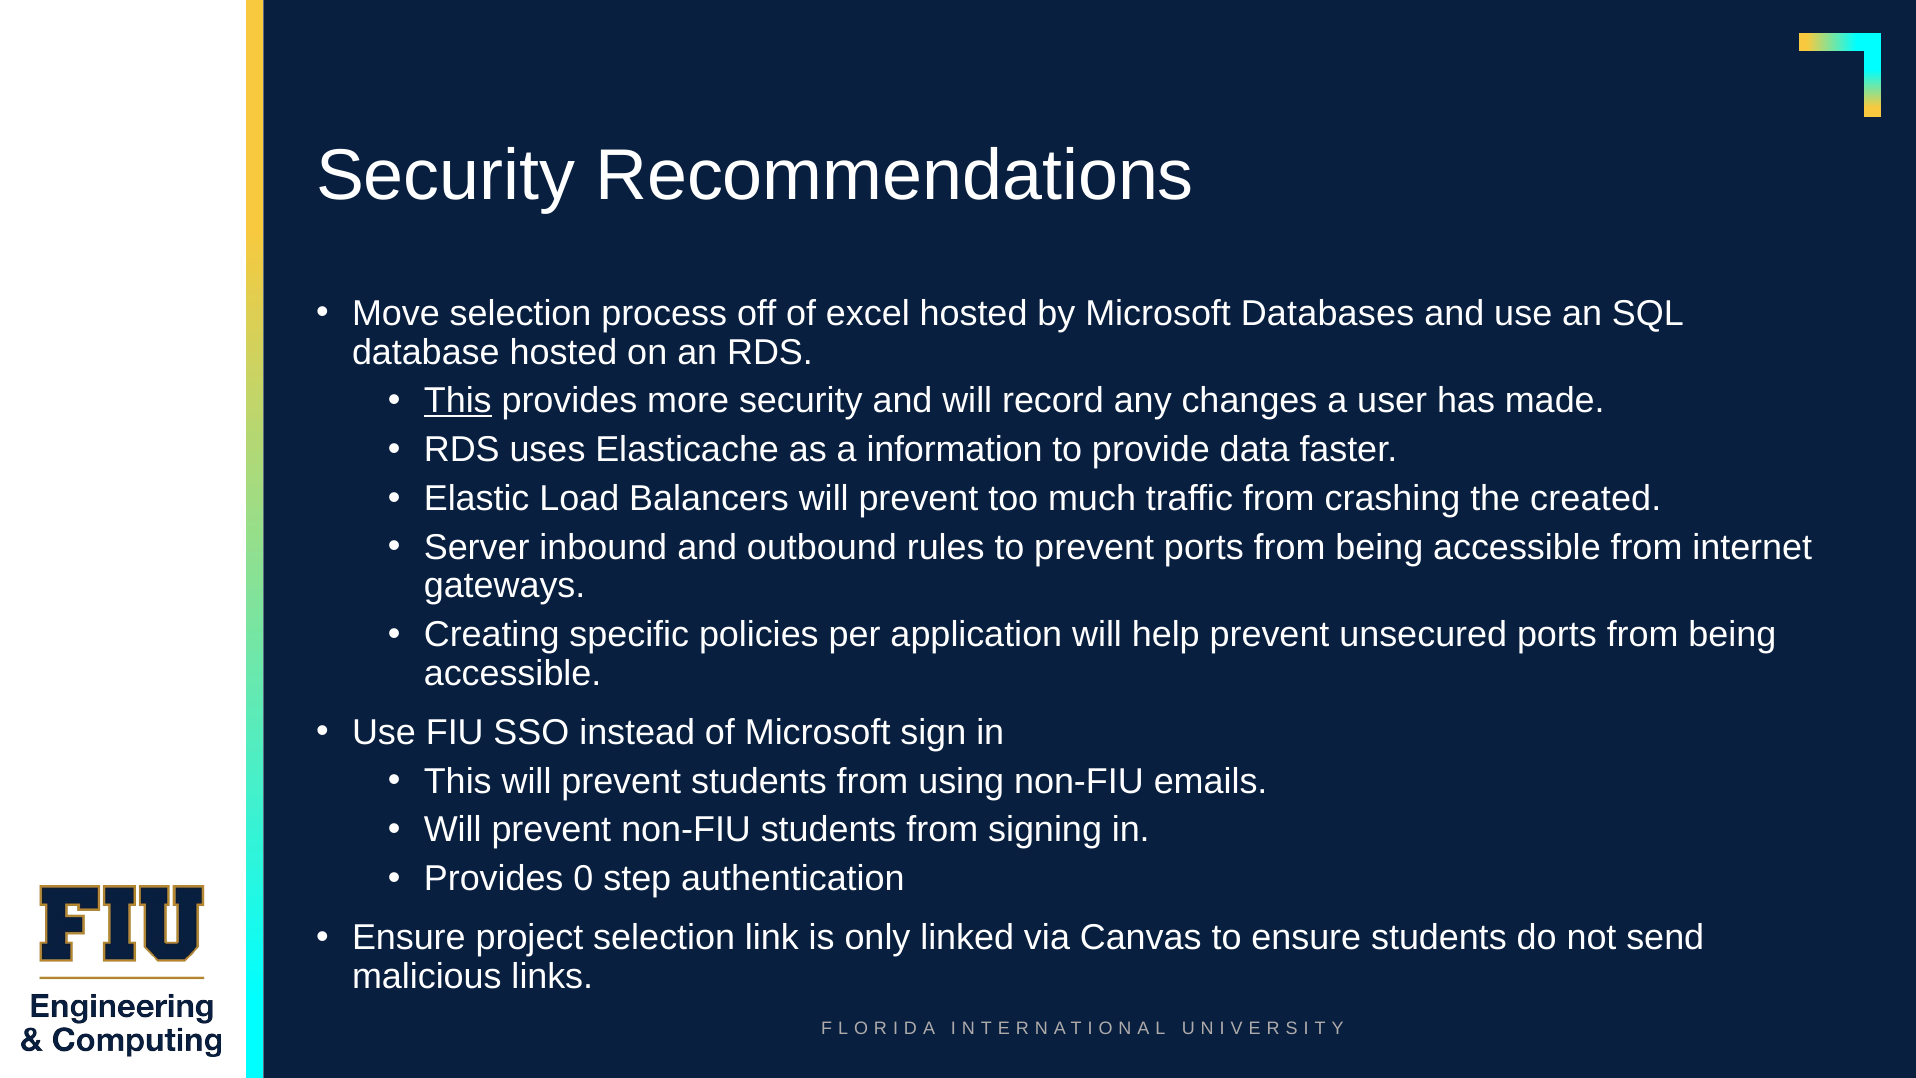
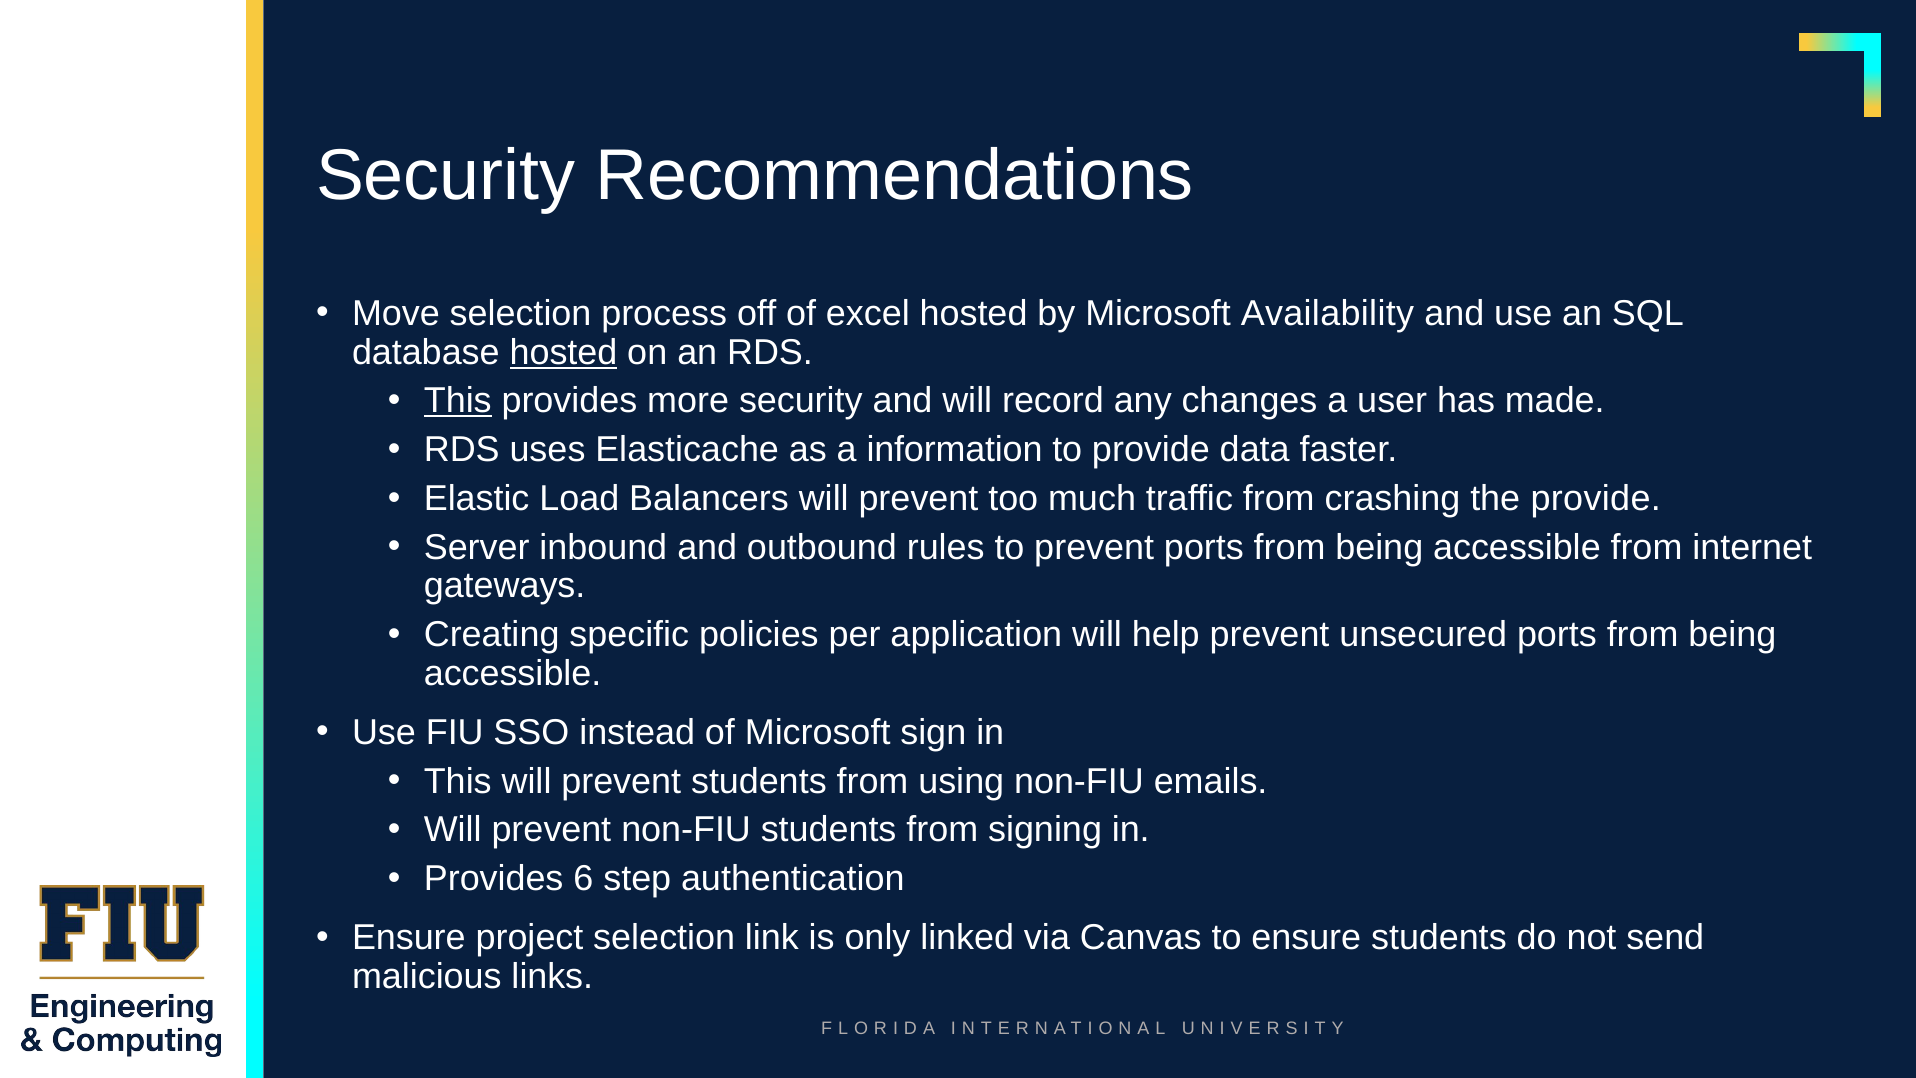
Databases: Databases -> Availability
hosted at (563, 352) underline: none -> present
the created: created -> provide
0: 0 -> 6
